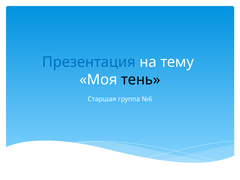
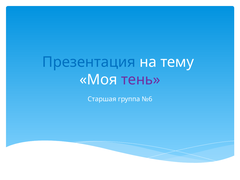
тень colour: black -> purple
